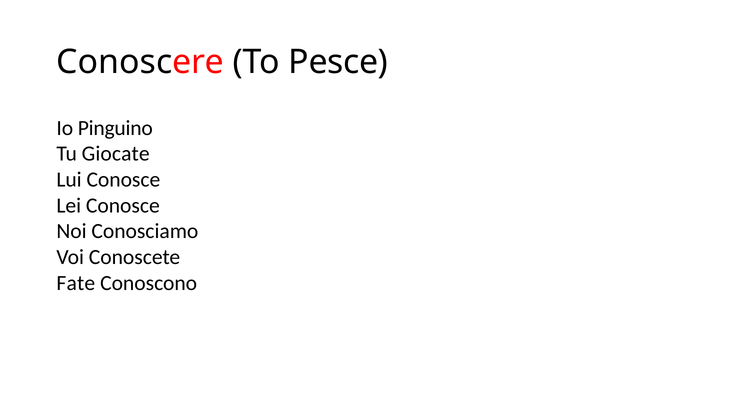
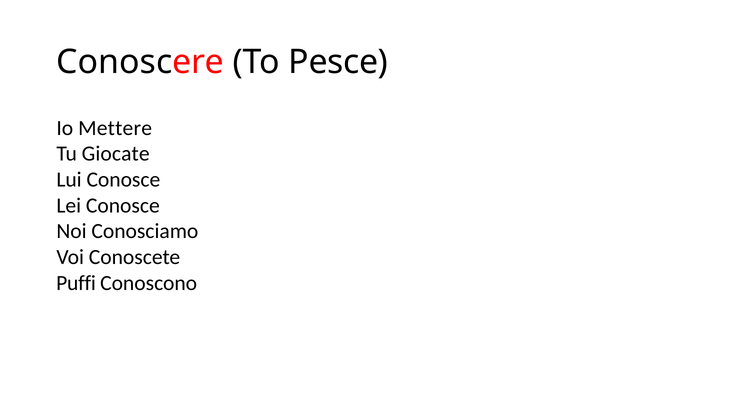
Pinguino: Pinguino -> Mettere
Fate: Fate -> Puffi
